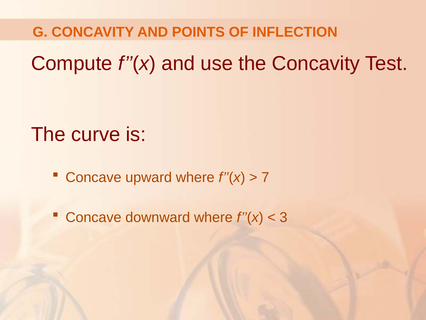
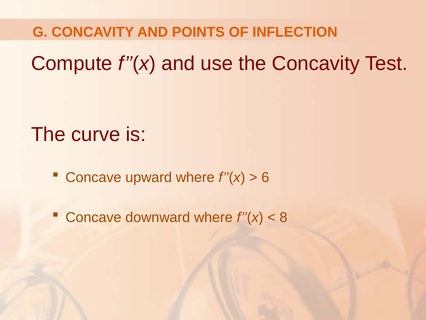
7: 7 -> 6
3: 3 -> 8
